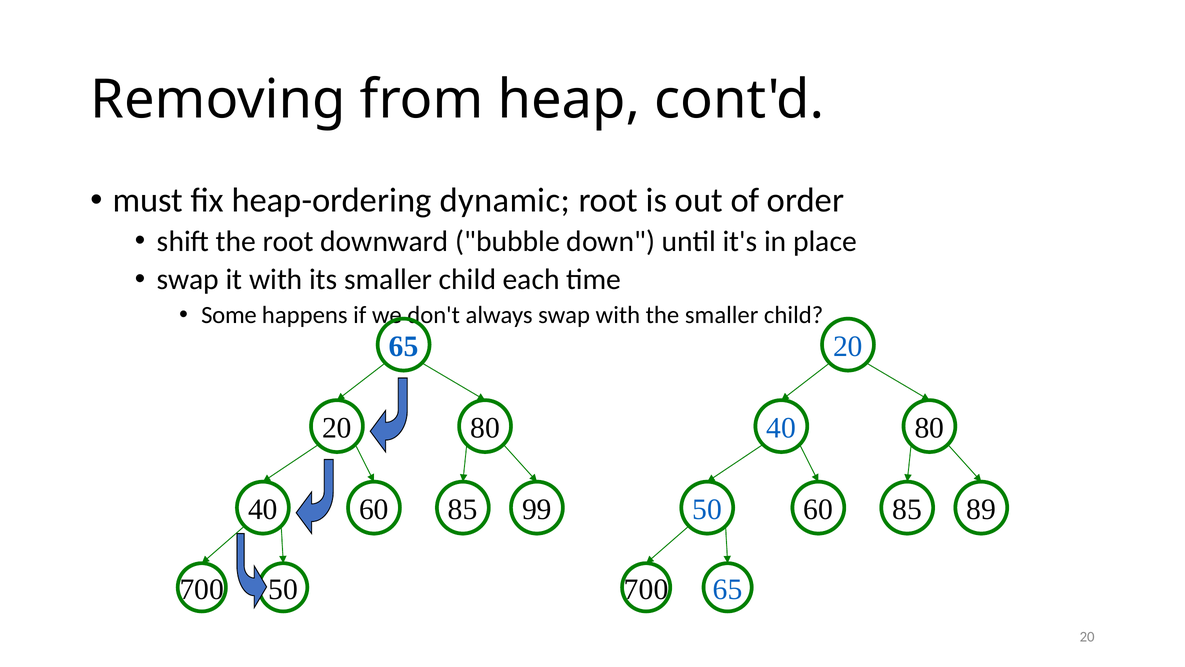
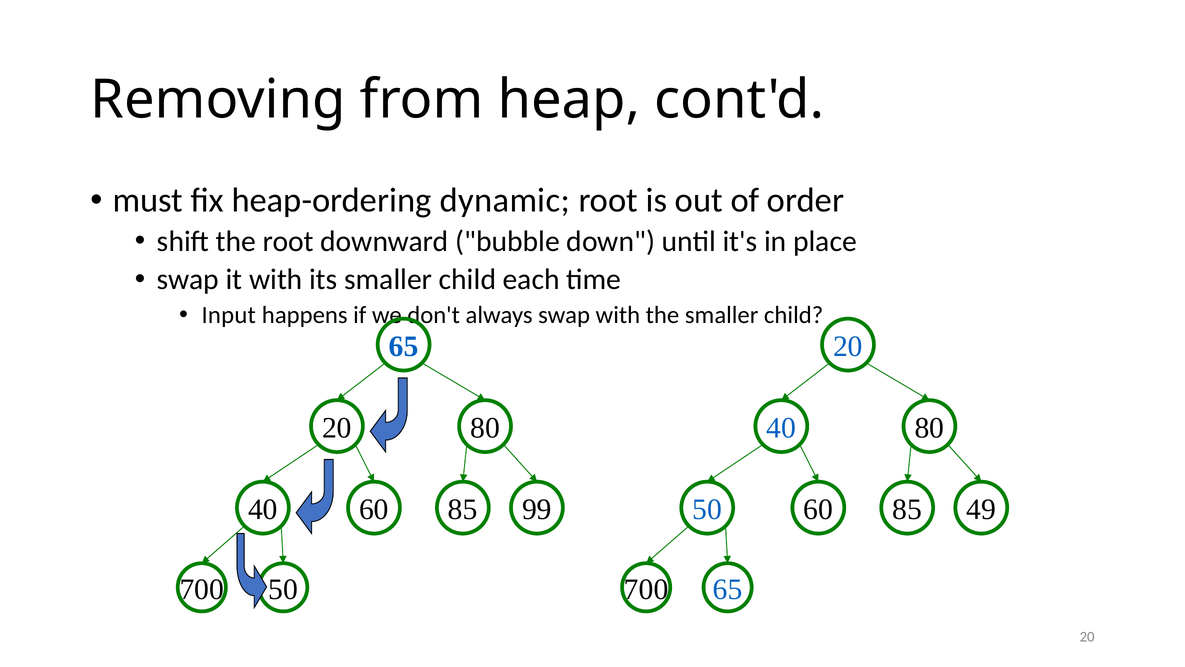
Some: Some -> Input
89: 89 -> 49
